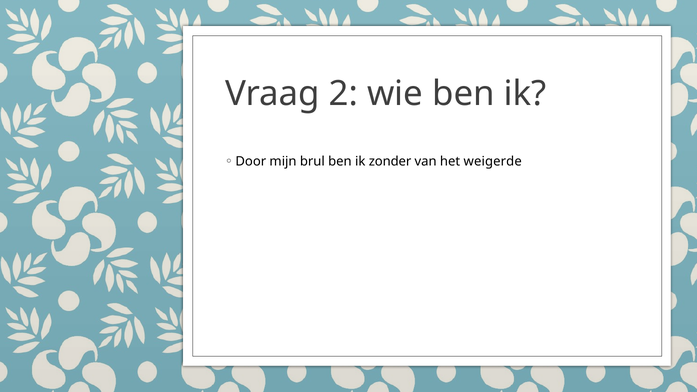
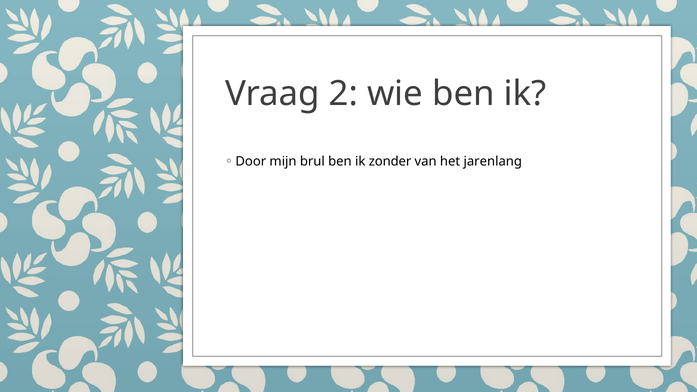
weigerde: weigerde -> jarenlang
